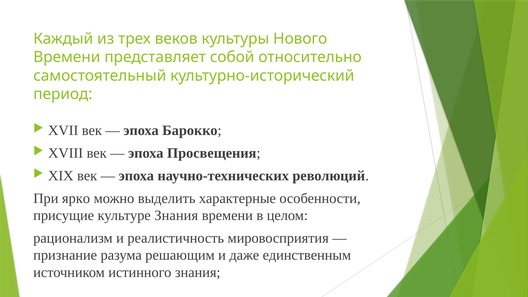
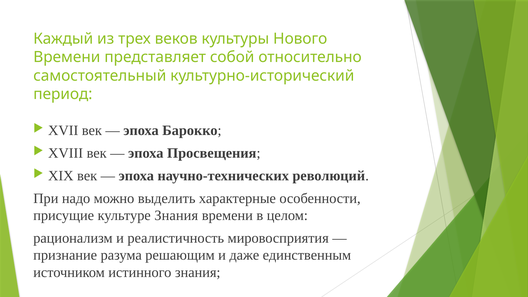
ярко: ярко -> надо
